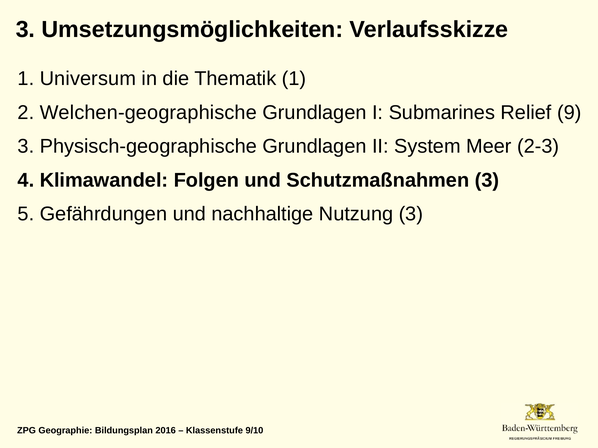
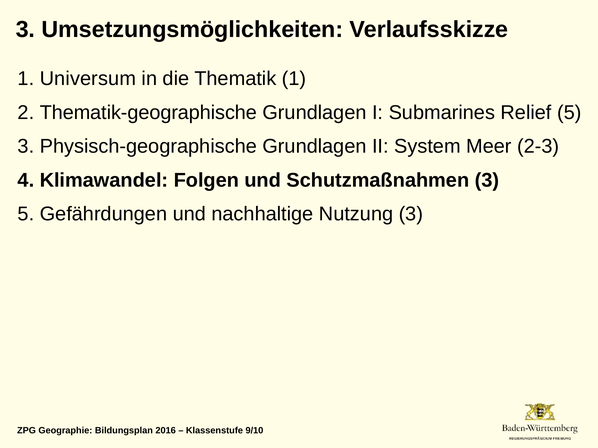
Welchen-geographische: Welchen-geographische -> Thematik-geographische
Relief 9: 9 -> 5
